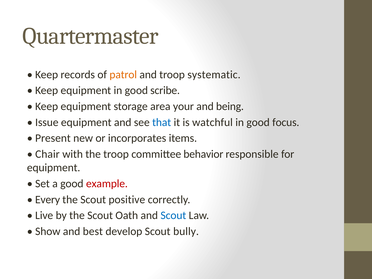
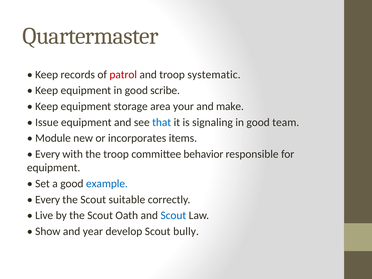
patrol colour: orange -> red
being: being -> make
watchful: watchful -> signaling
focus: focus -> team
Present: Present -> Module
Chair at (47, 154): Chair -> Every
example colour: red -> blue
positive: positive -> suitable
best: best -> year
